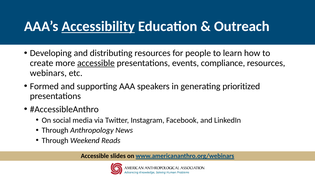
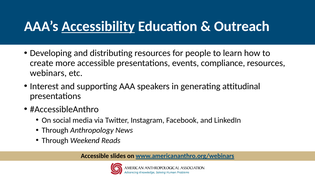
accessible at (96, 63) underline: present -> none
Formed: Formed -> Interest
prioritized: prioritized -> attitudinal
